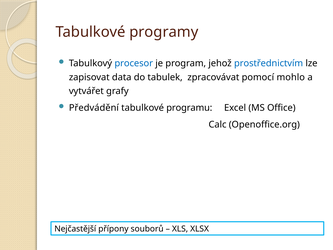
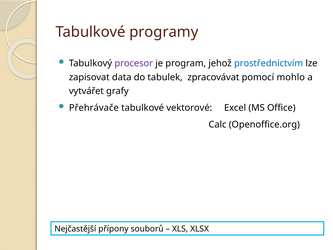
procesor colour: blue -> purple
Předvádění: Předvádění -> Přehrávače
programu: programu -> vektorové
